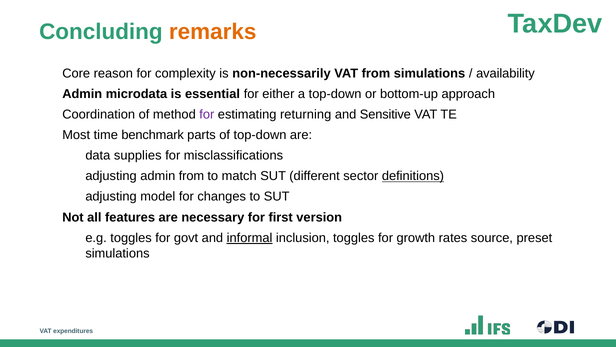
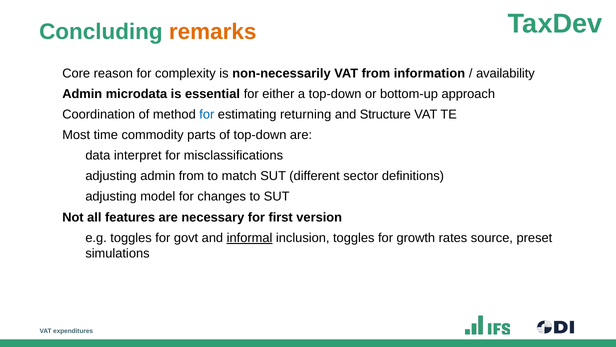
from simulations: simulations -> information
for at (207, 114) colour: purple -> blue
Sensitive: Sensitive -> Structure
benchmark: benchmark -> commodity
supplies: supplies -> interpret
definitions underline: present -> none
